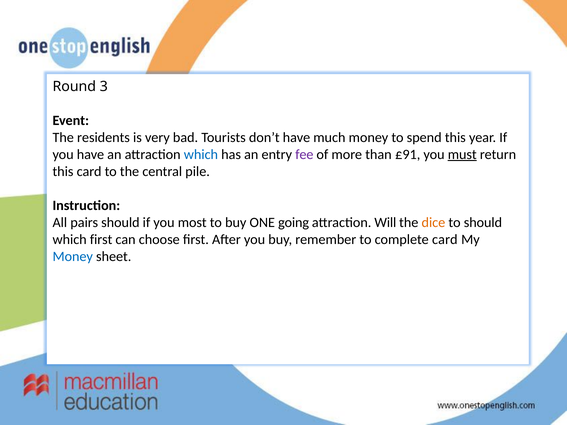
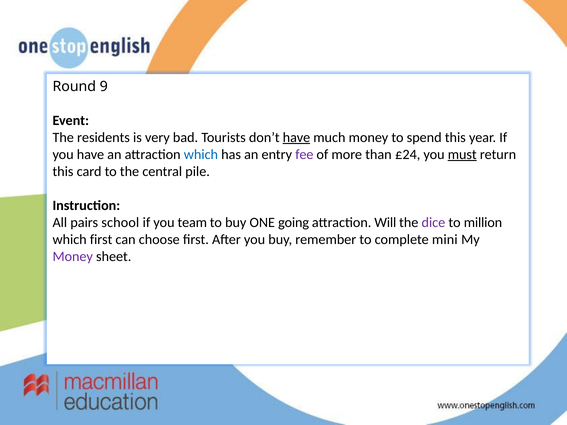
3: 3 -> 9
have at (296, 138) underline: none -> present
£91: £91 -> £24
pairs should: should -> school
most: most -> team
dice colour: orange -> purple
to should: should -> million
complete card: card -> mini
Money at (73, 257) colour: blue -> purple
